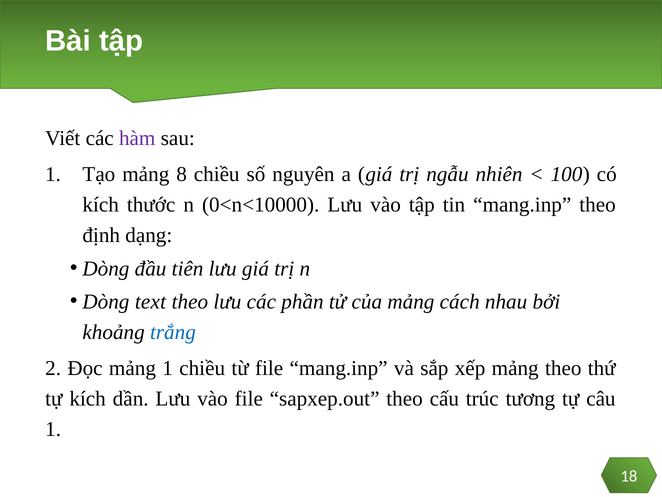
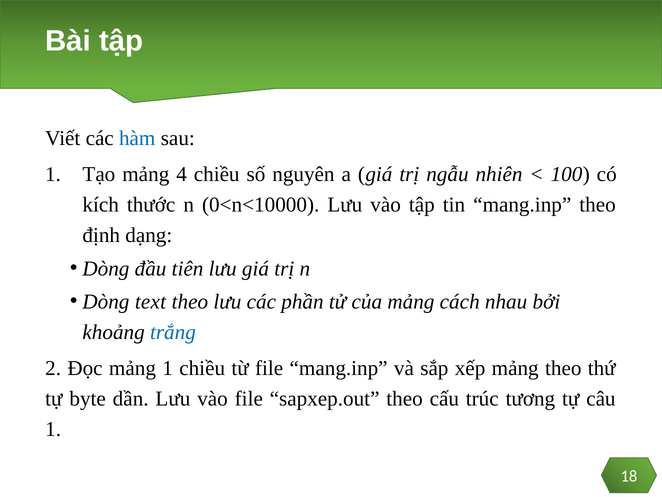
hàm colour: purple -> blue
8: 8 -> 4
tự kích: kích -> byte
